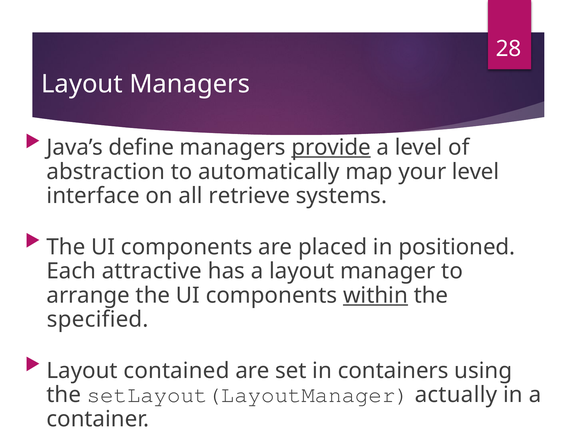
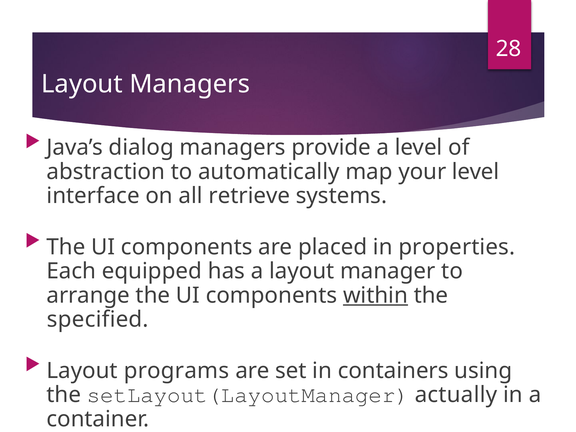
define: define -> dialog
provide underline: present -> none
positioned: positioned -> properties
attractive: attractive -> equipped
contained: contained -> programs
